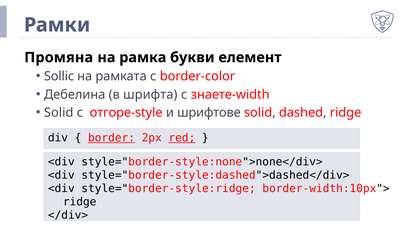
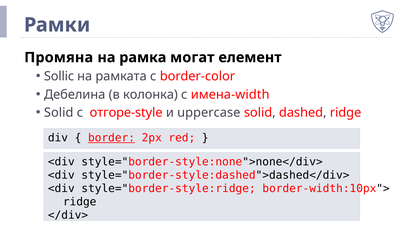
букви: букви -> могат
шрифта: шрифта -> колонка
знаете-width: знаете-width -> имена-width
шрифтове: шрифтове -> uppercase
red underline: present -> none
